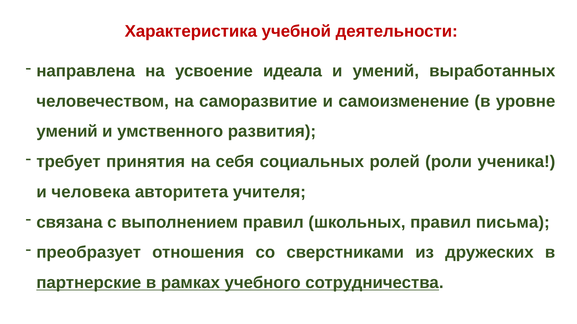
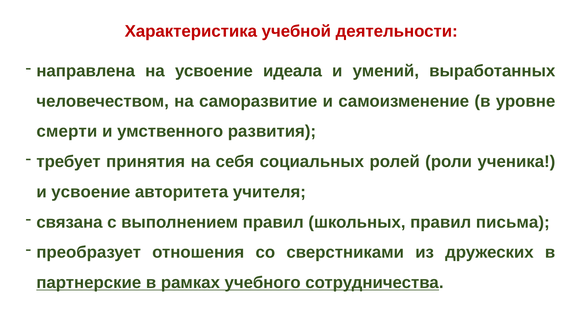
умений at (67, 132): умений -> смерти
и человека: человека -> усвоение
